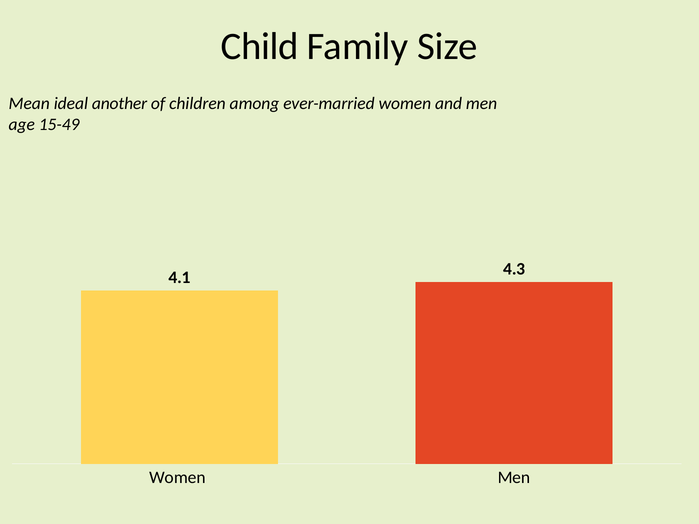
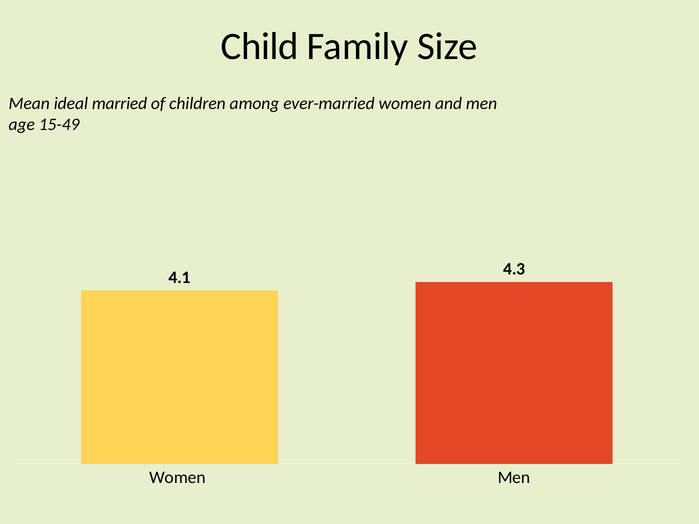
another: another -> married
